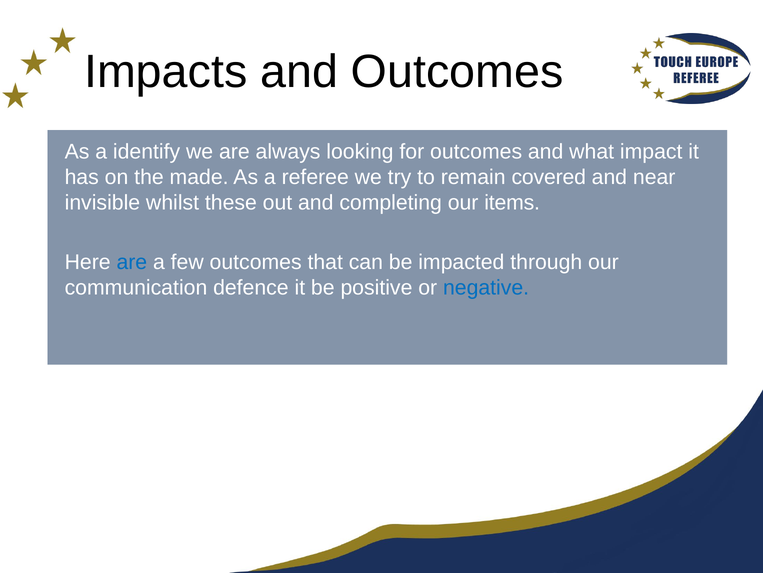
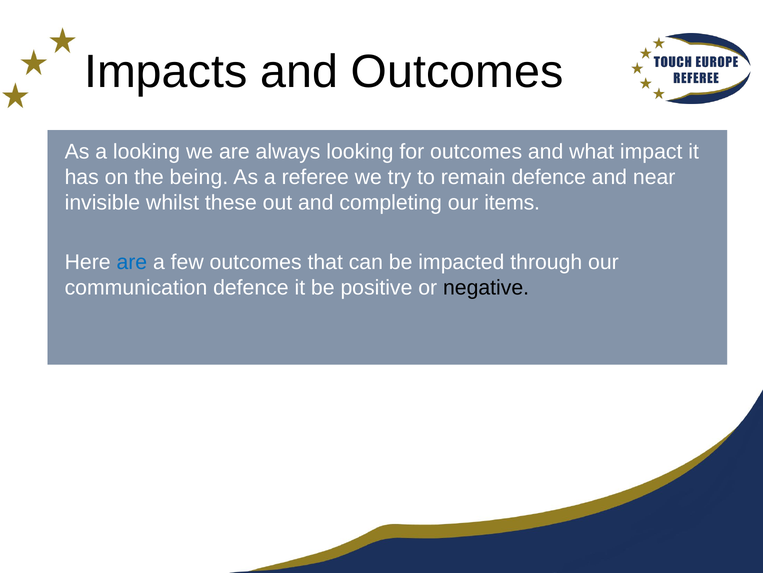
a identify: identify -> looking
made: made -> being
remain covered: covered -> defence
negative colour: blue -> black
